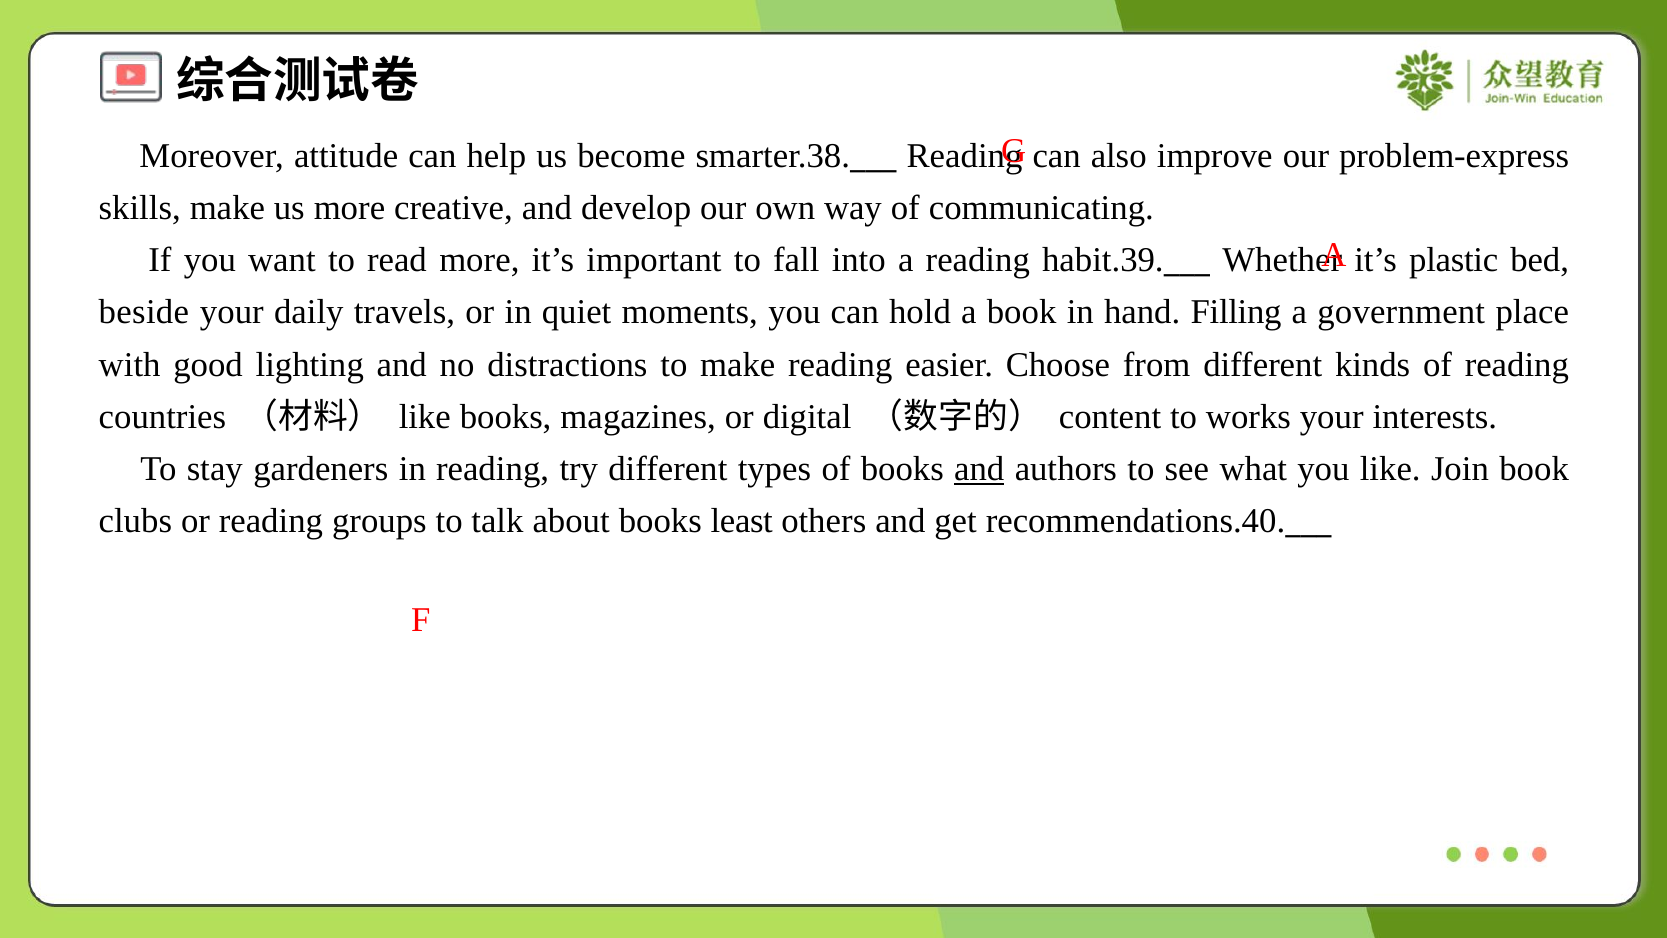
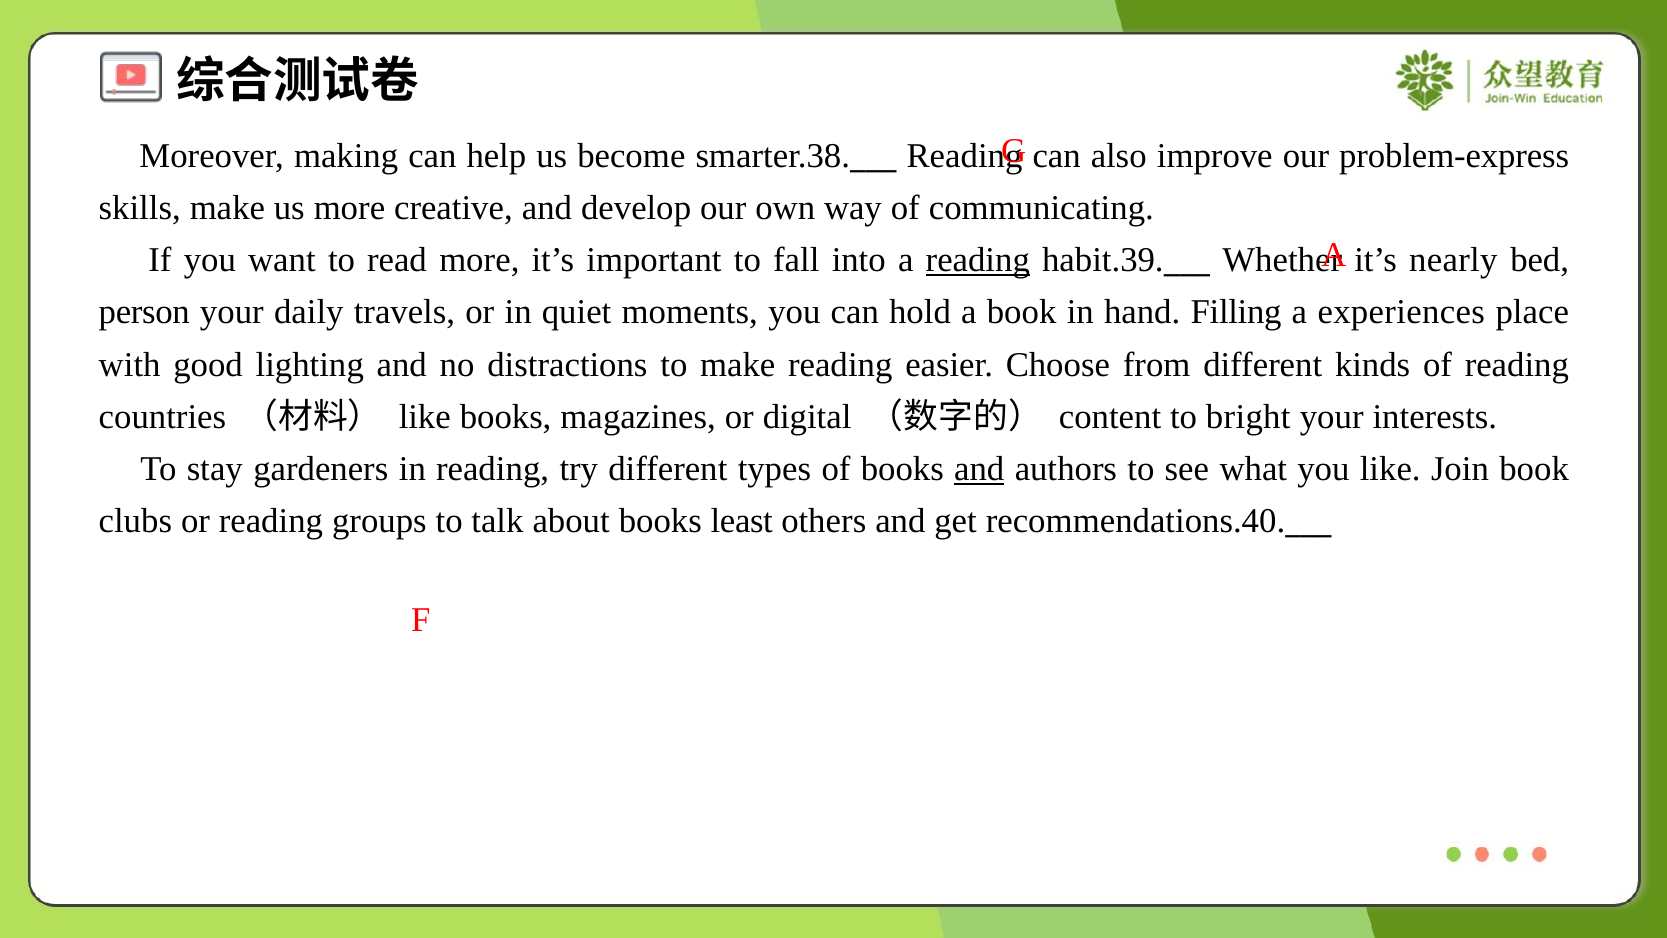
attitude: attitude -> making
reading at (978, 260) underline: none -> present
plastic: plastic -> nearly
beside: beside -> person
government: government -> experiences
works: works -> bright
